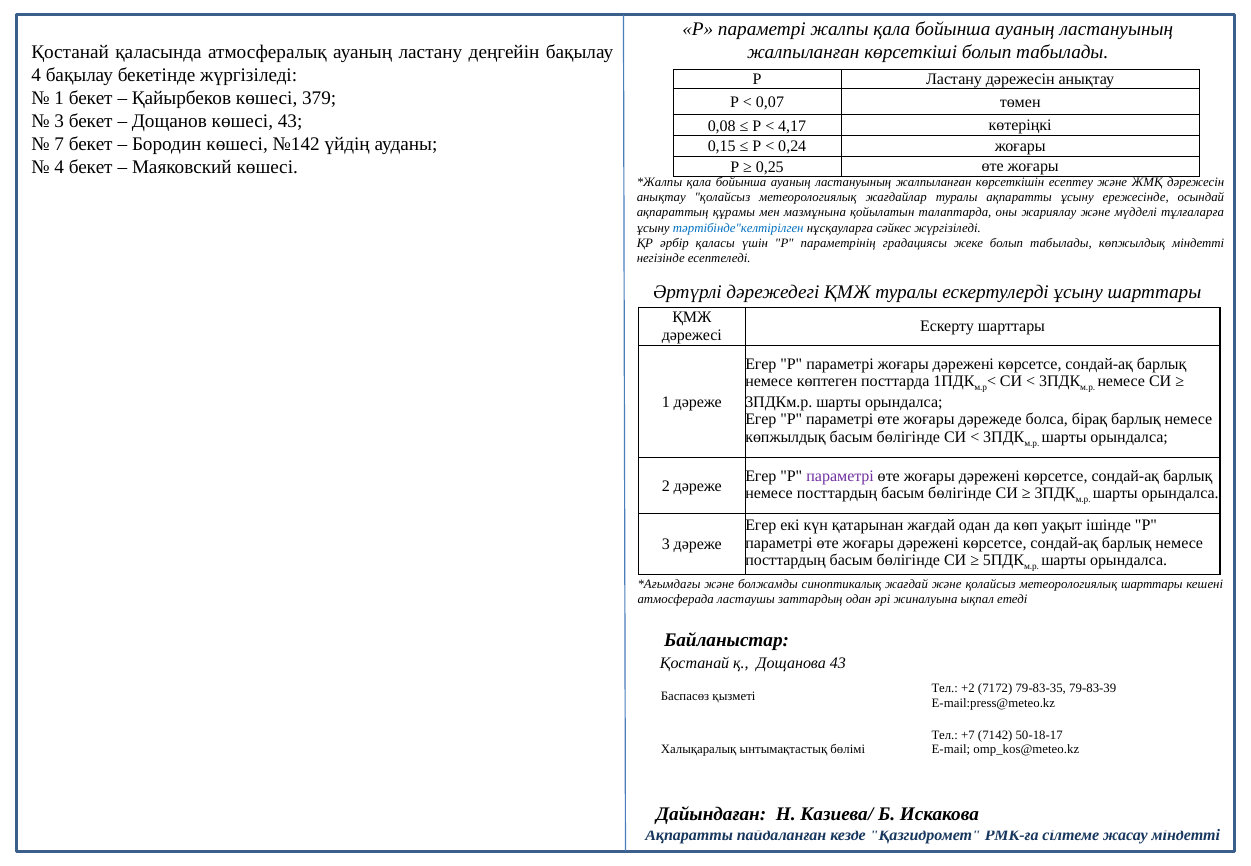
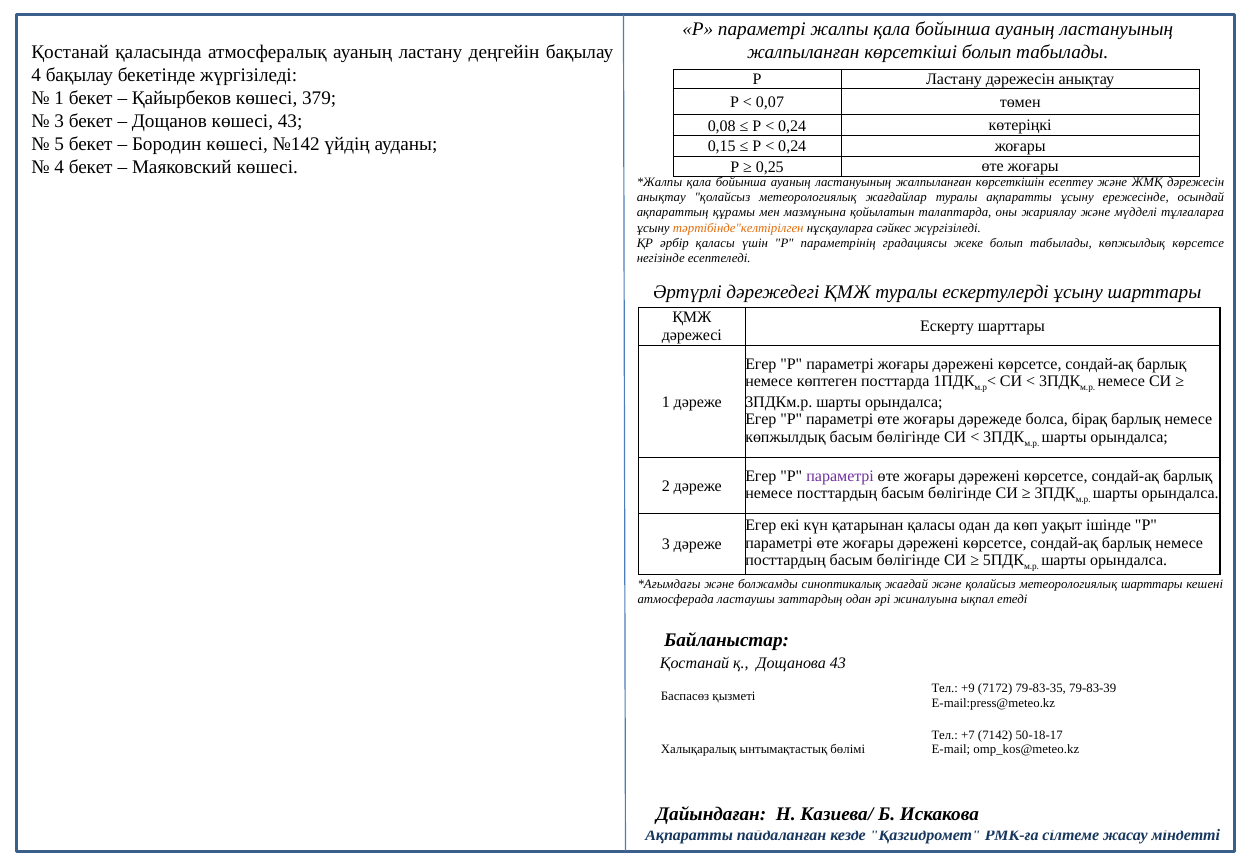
4,17 at (792, 126): 4,17 -> 0,24
7: 7 -> 5
тәртібінде"келтірілген colour: blue -> orange
көпжылдық міндетті: міндетті -> көрсетсе
қатарынан жағдай: жағдай -> қаласы
+2: +2 -> +9
